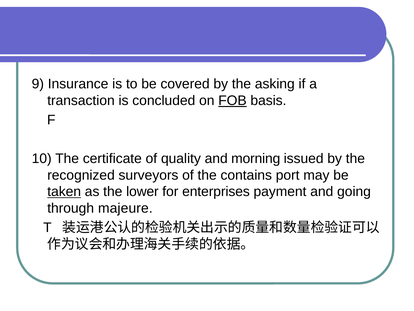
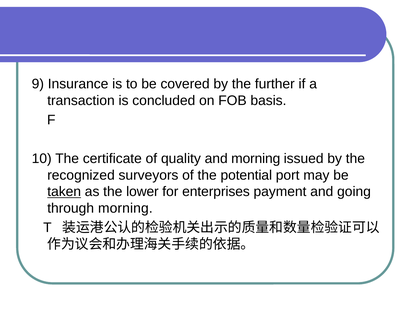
asking: asking -> further
FOB underline: present -> none
contains: contains -> potential
through majeure: majeure -> morning
